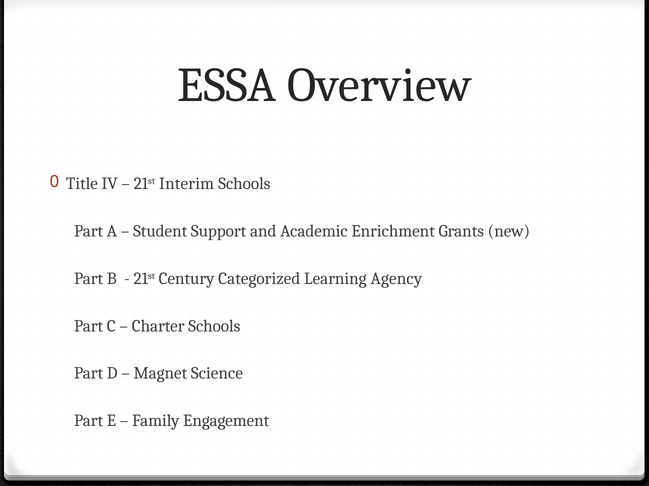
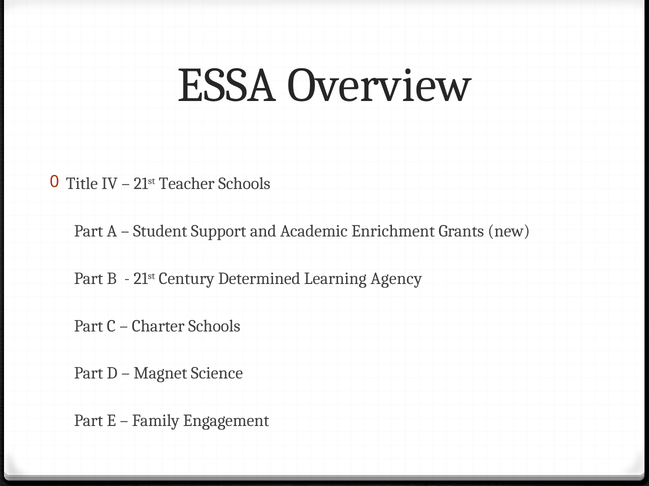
Interim: Interim -> Teacher
Categorized: Categorized -> Determined
